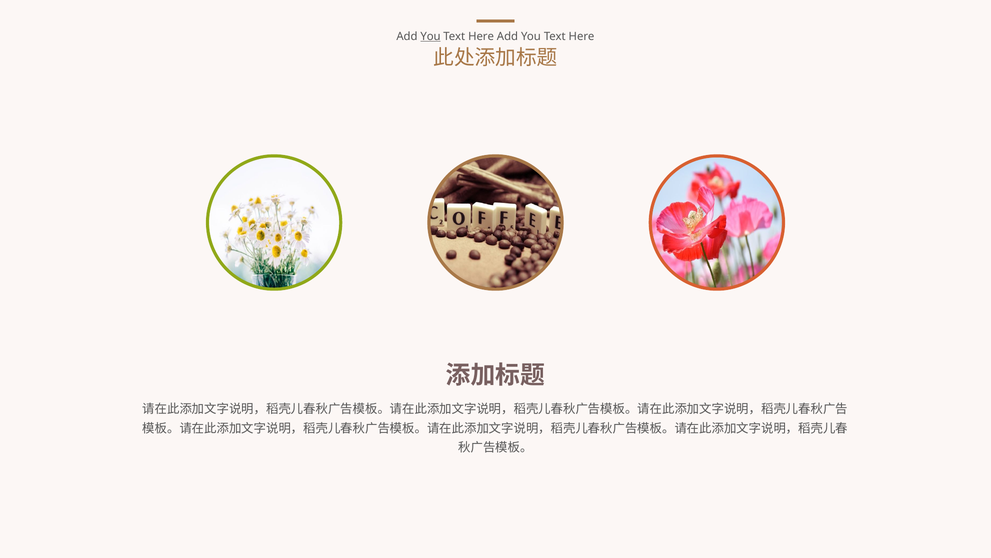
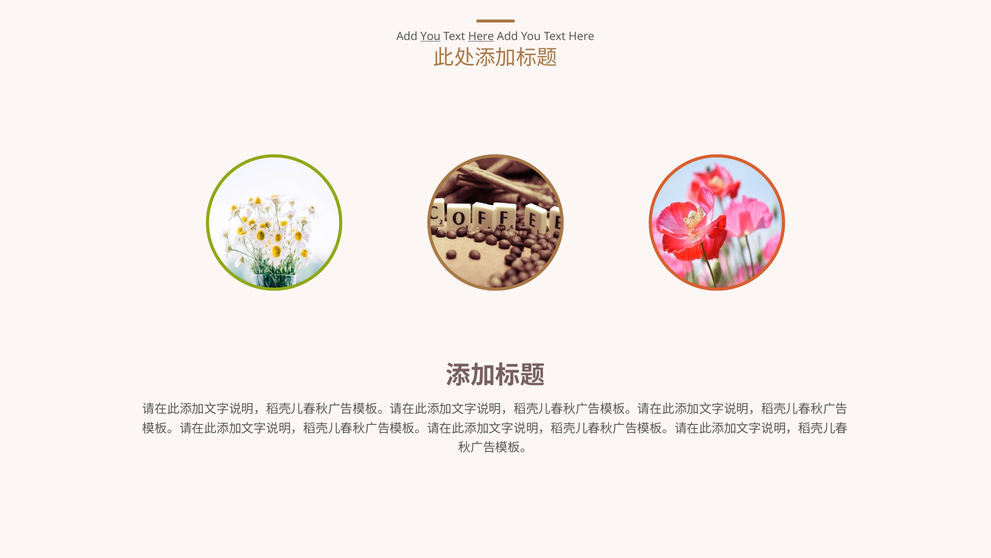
Here at (481, 36) underline: none -> present
